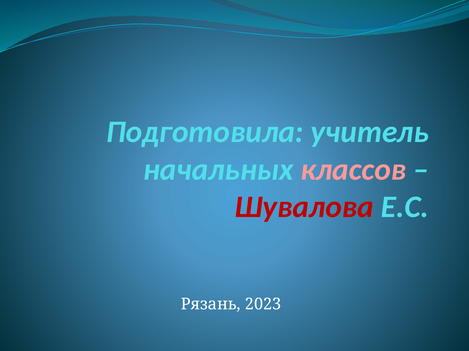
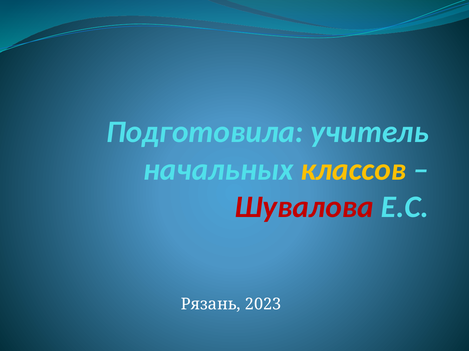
классов colour: pink -> yellow
